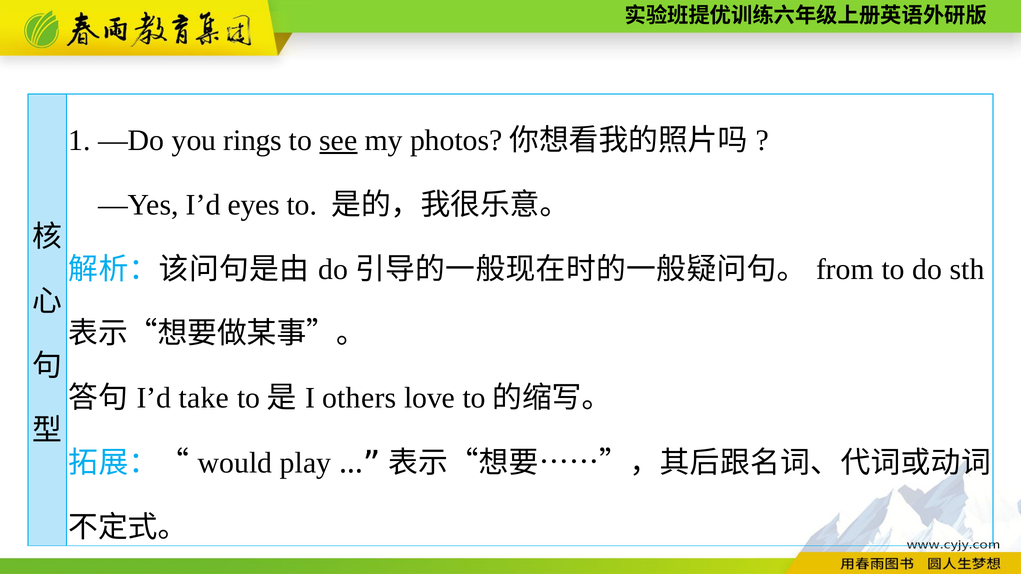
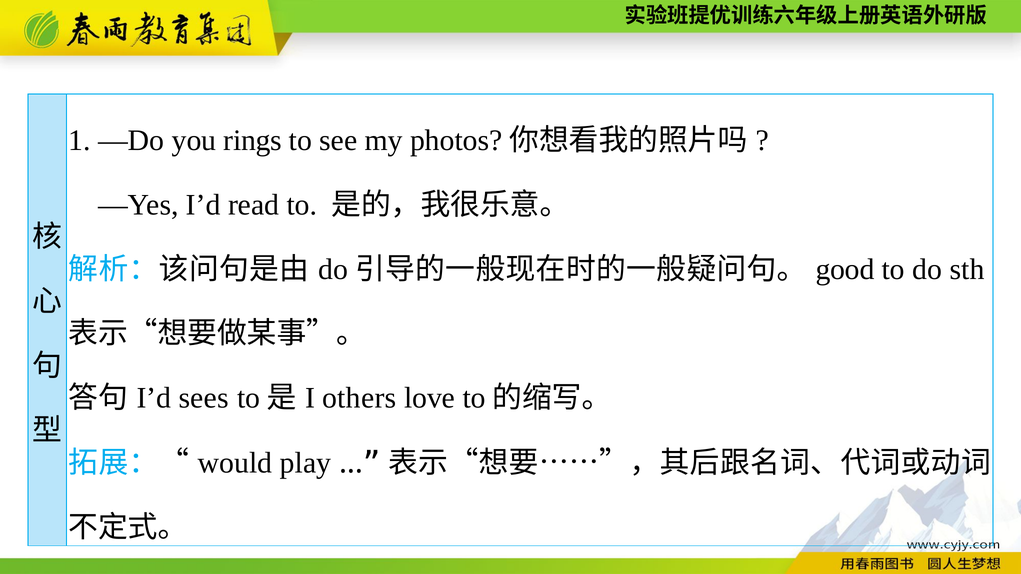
see underline: present -> none
eyes: eyes -> read
from: from -> good
take: take -> sees
